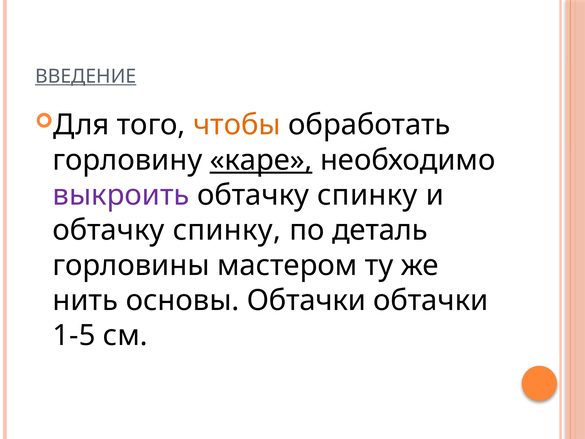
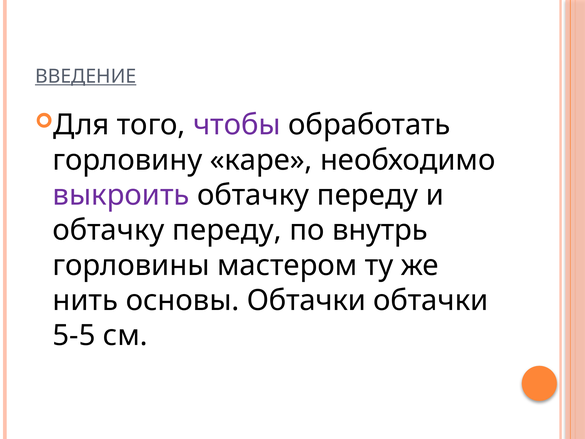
чтобы colour: orange -> purple
каре underline: present -> none
спинку at (367, 195): спинку -> переду
спинку at (227, 230): спинку -> переду
деталь: деталь -> внутрь
1-5: 1-5 -> 5-5
